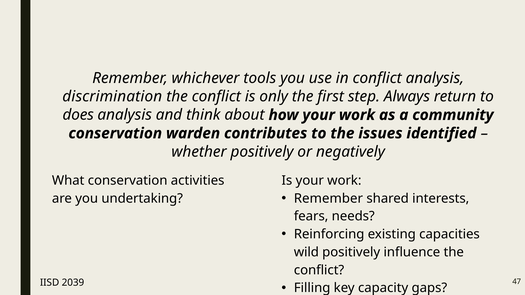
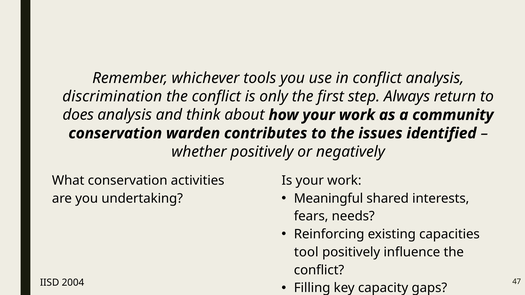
Remember at (328, 199): Remember -> Meaningful
wild: wild -> tool
2039: 2039 -> 2004
